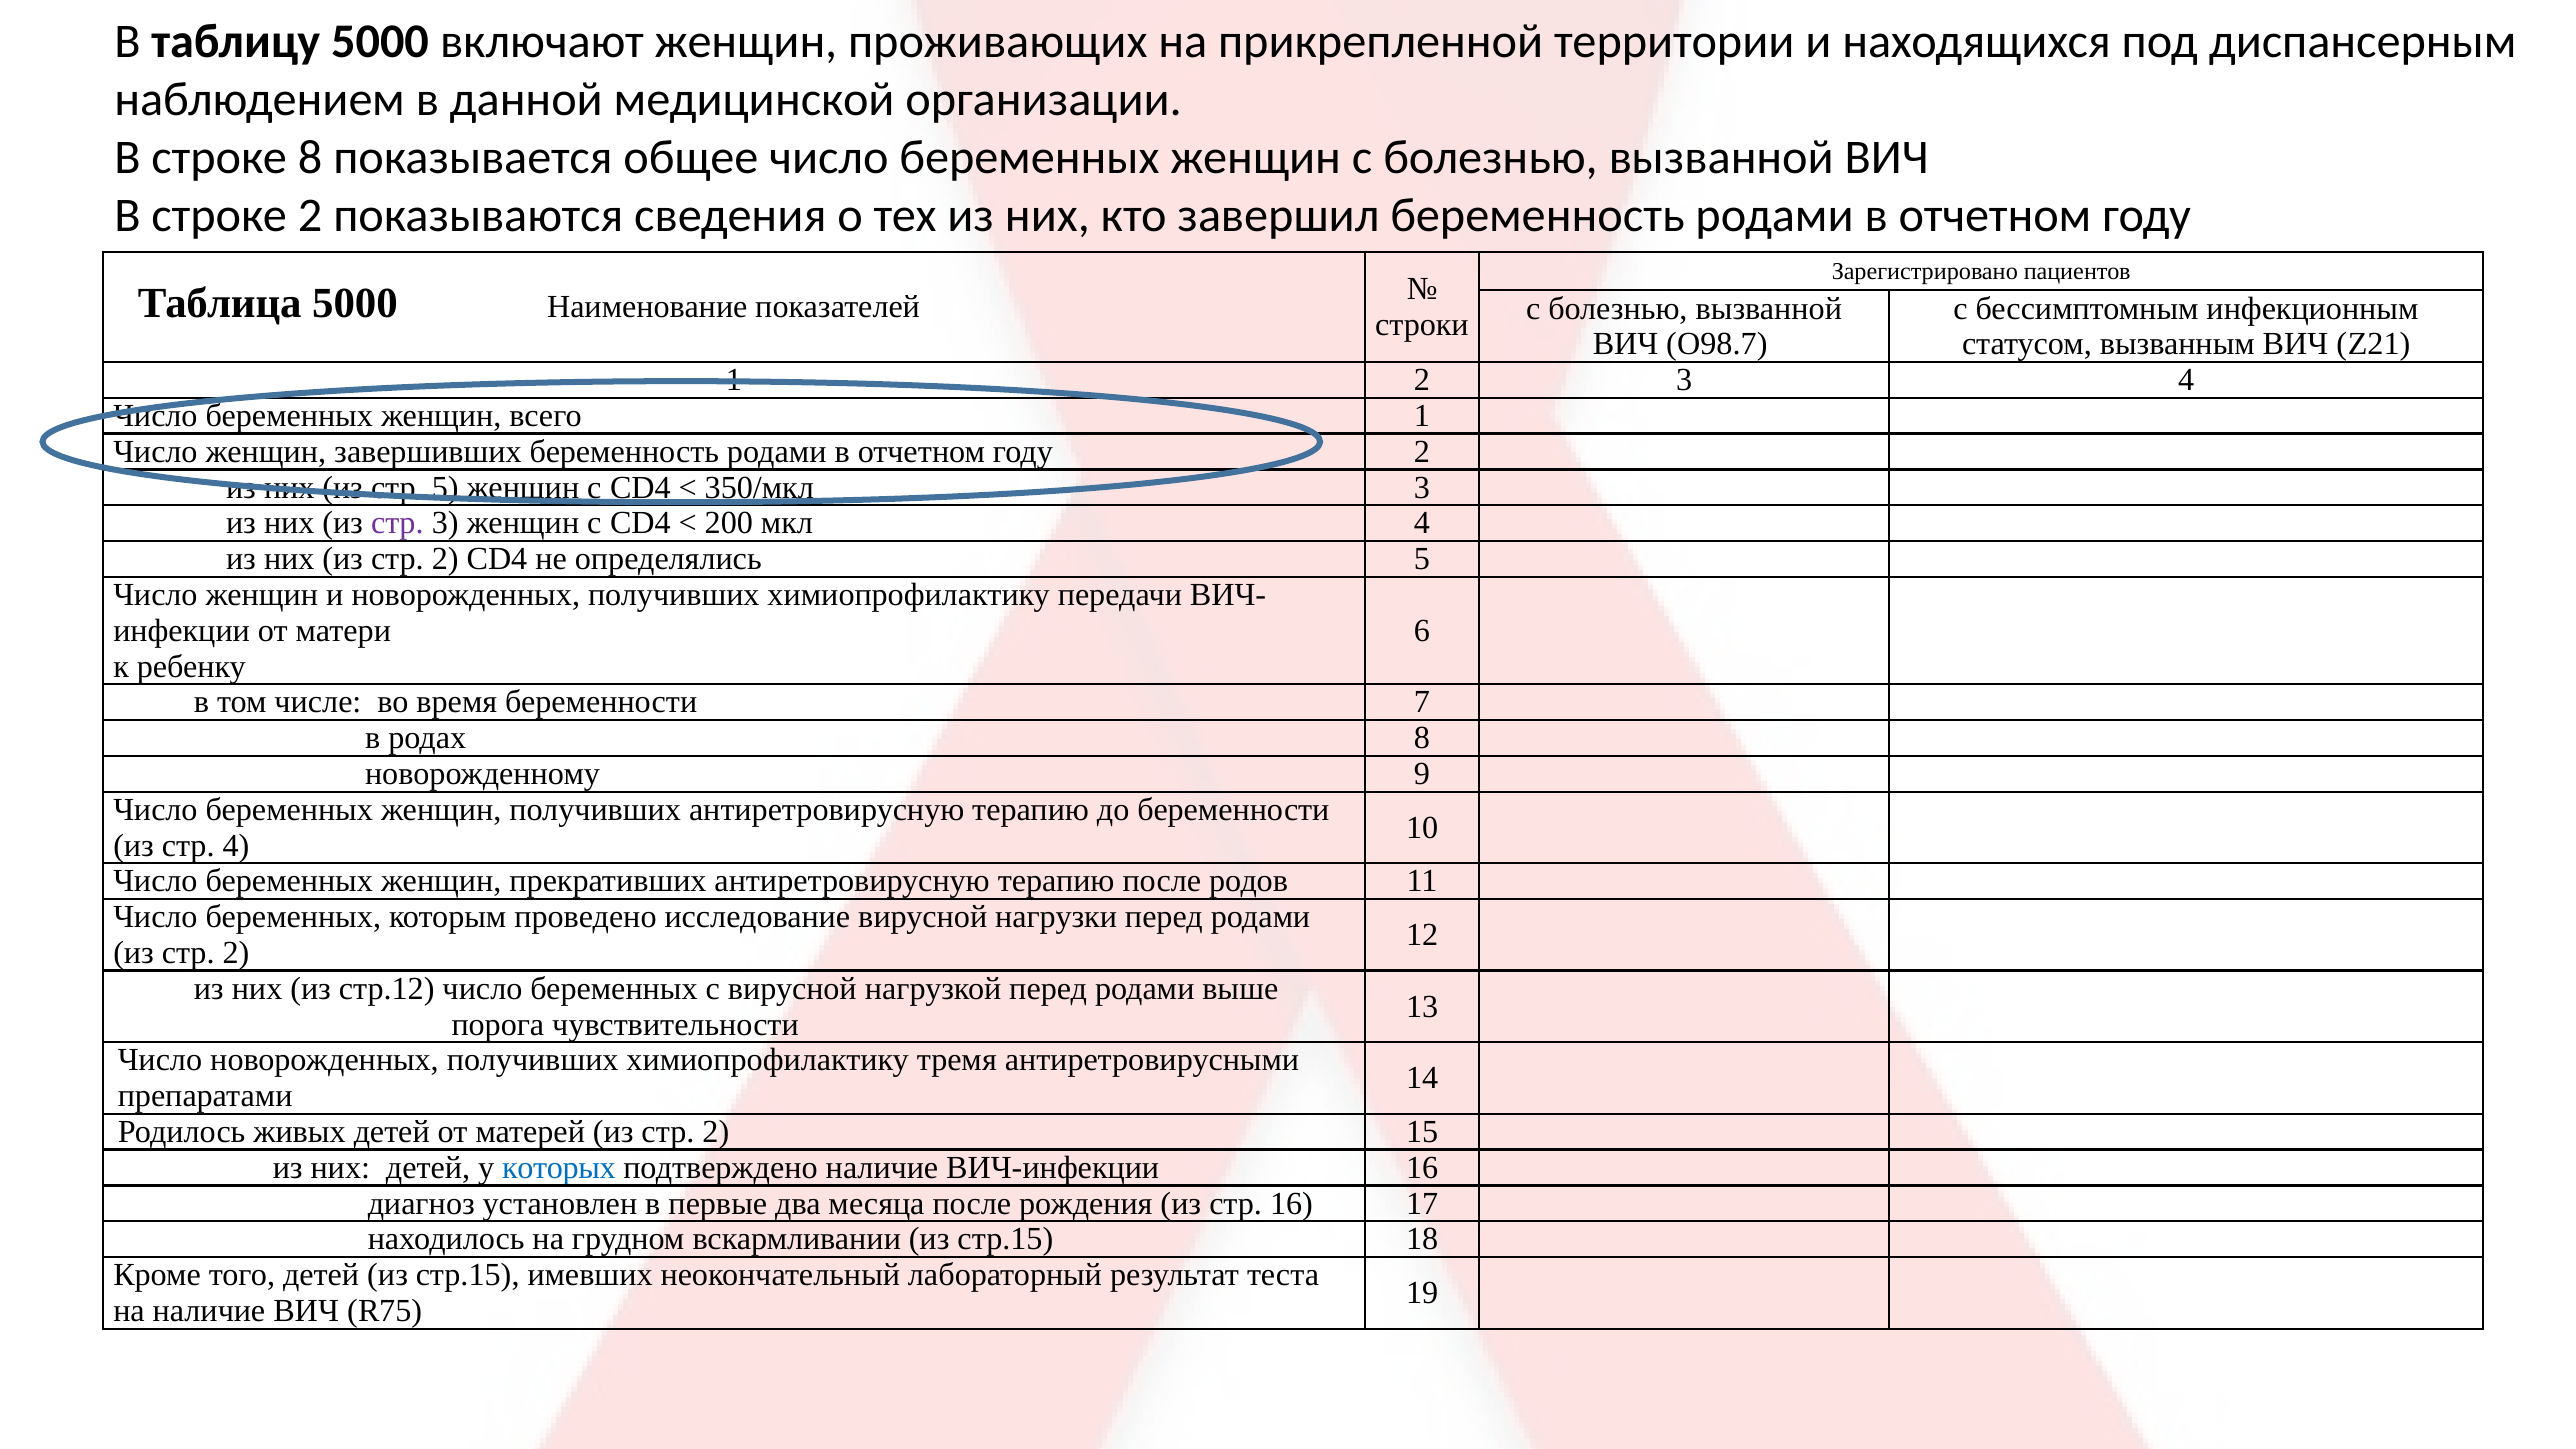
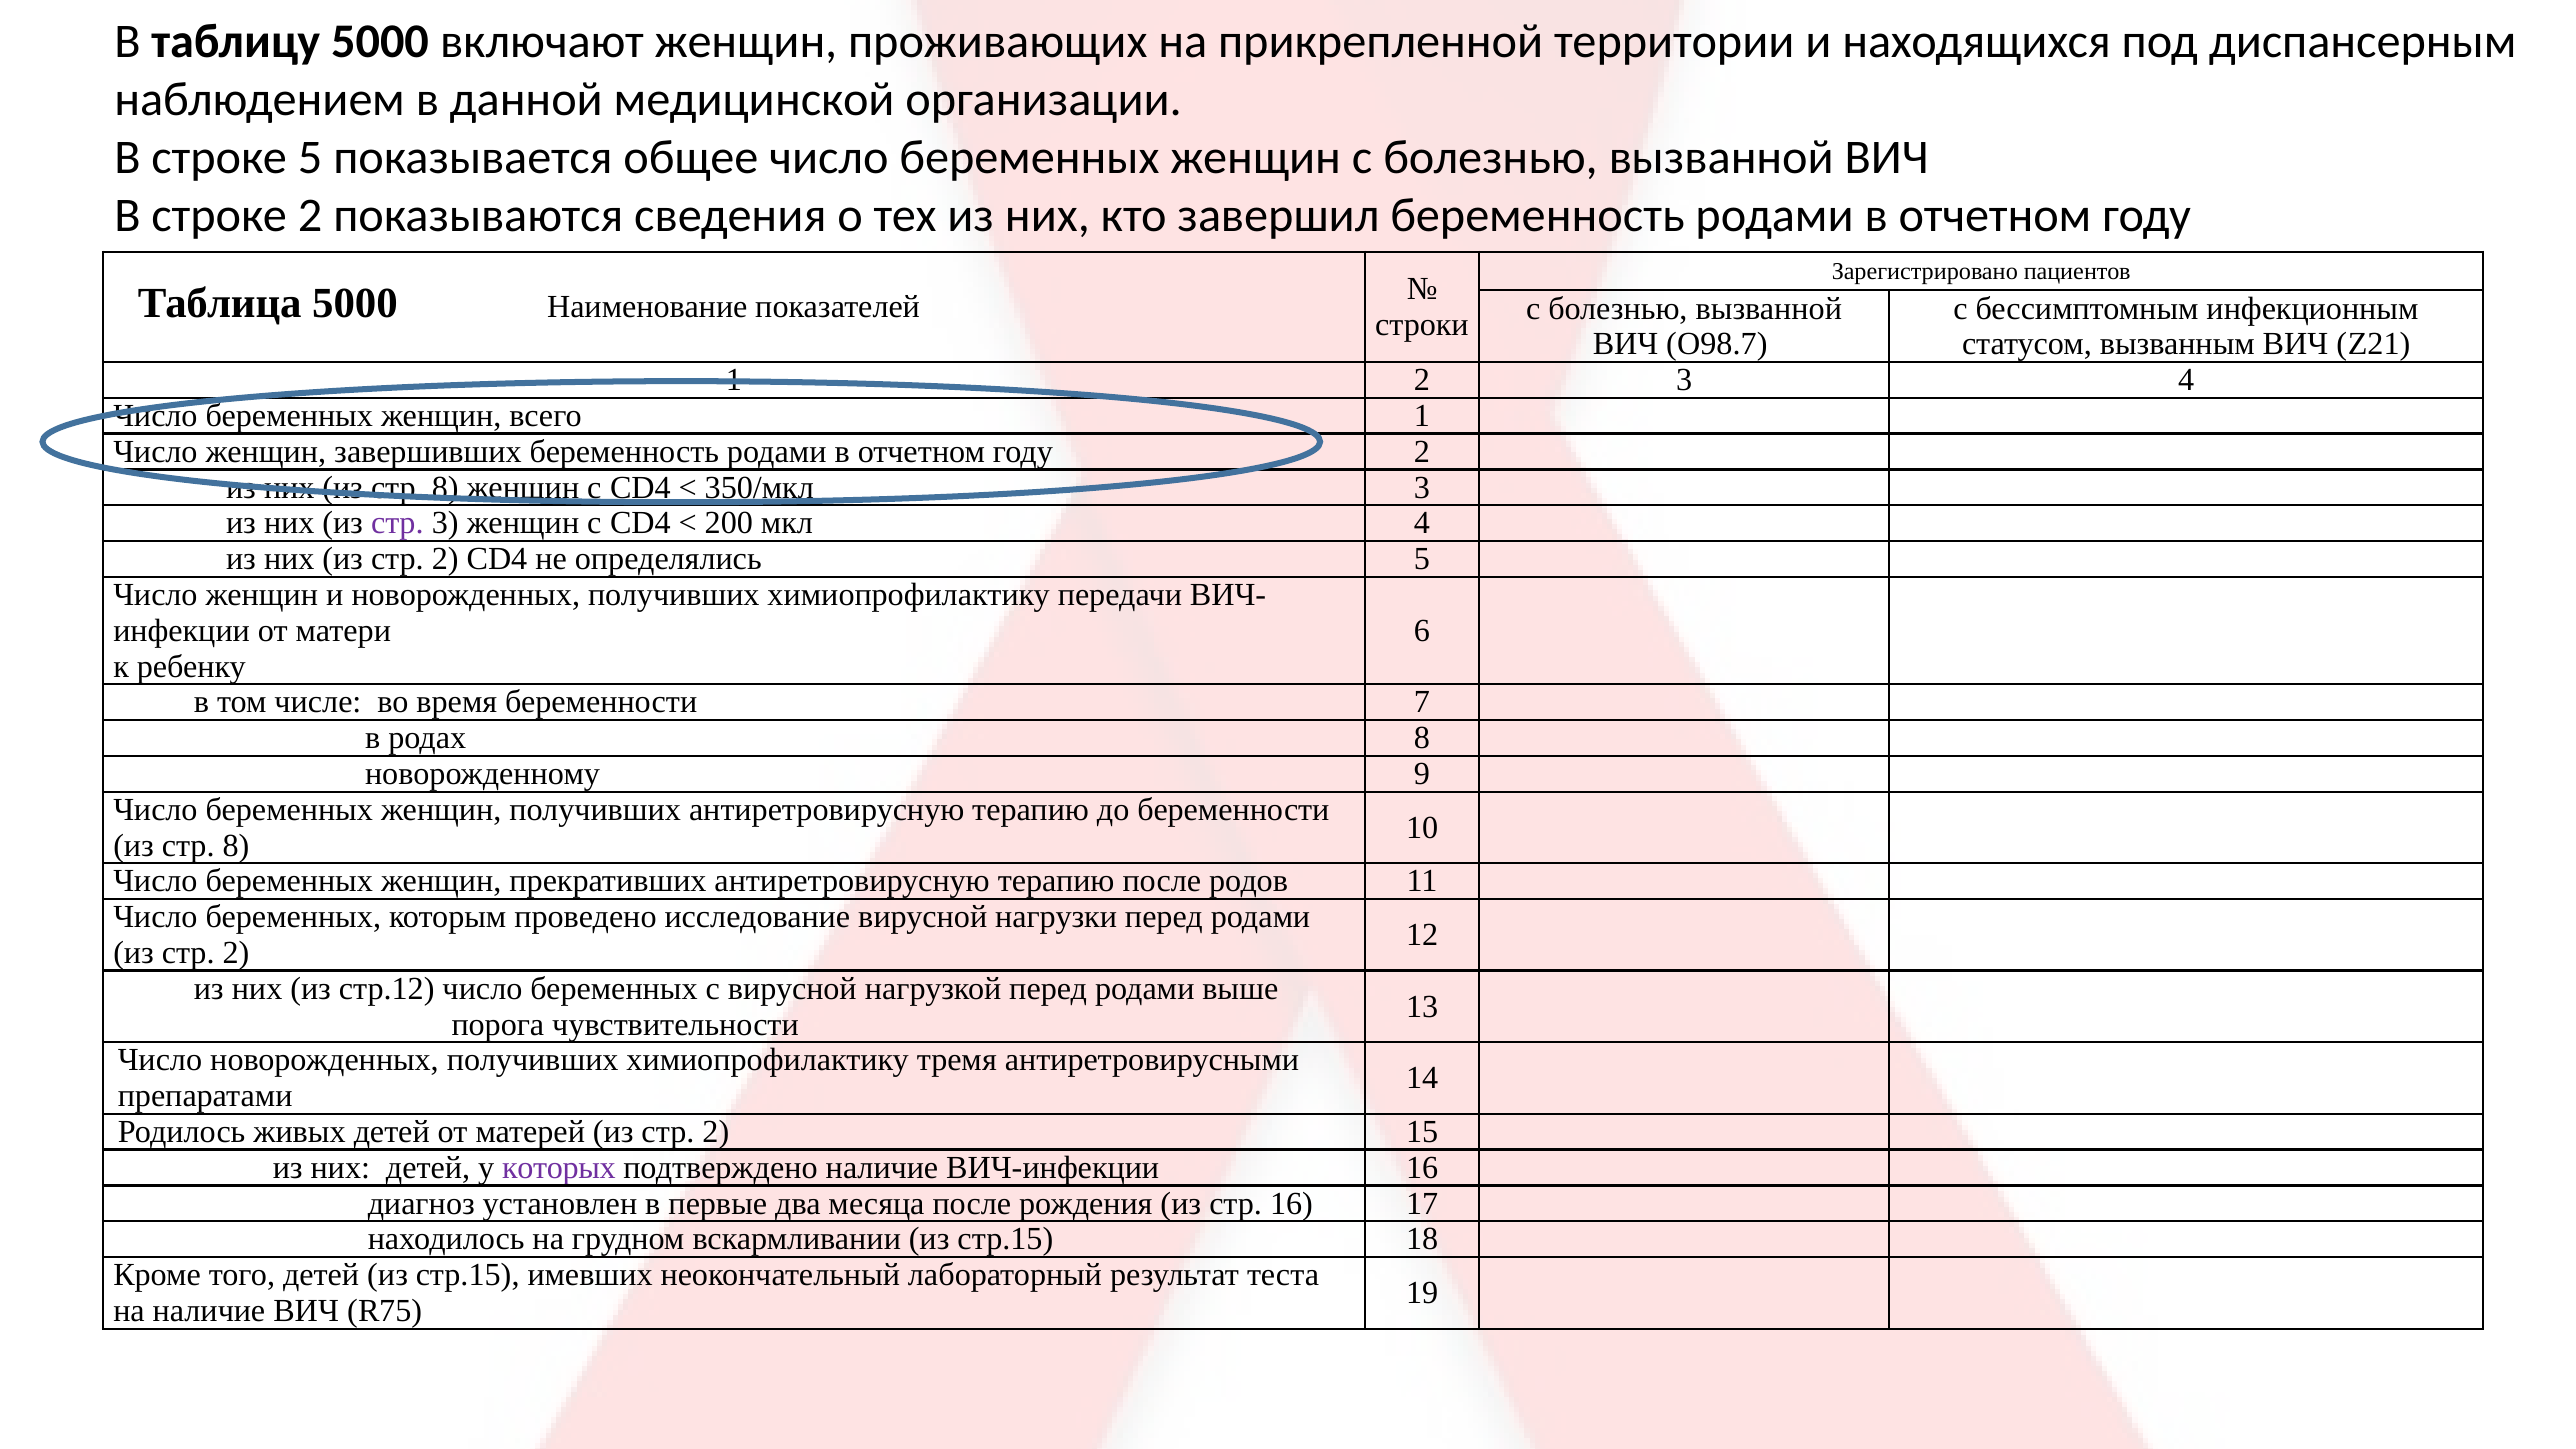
строке 8: 8 -> 5
них из стр 5: 5 -> 8
4 at (236, 845): 4 -> 8
которых colour: blue -> purple
